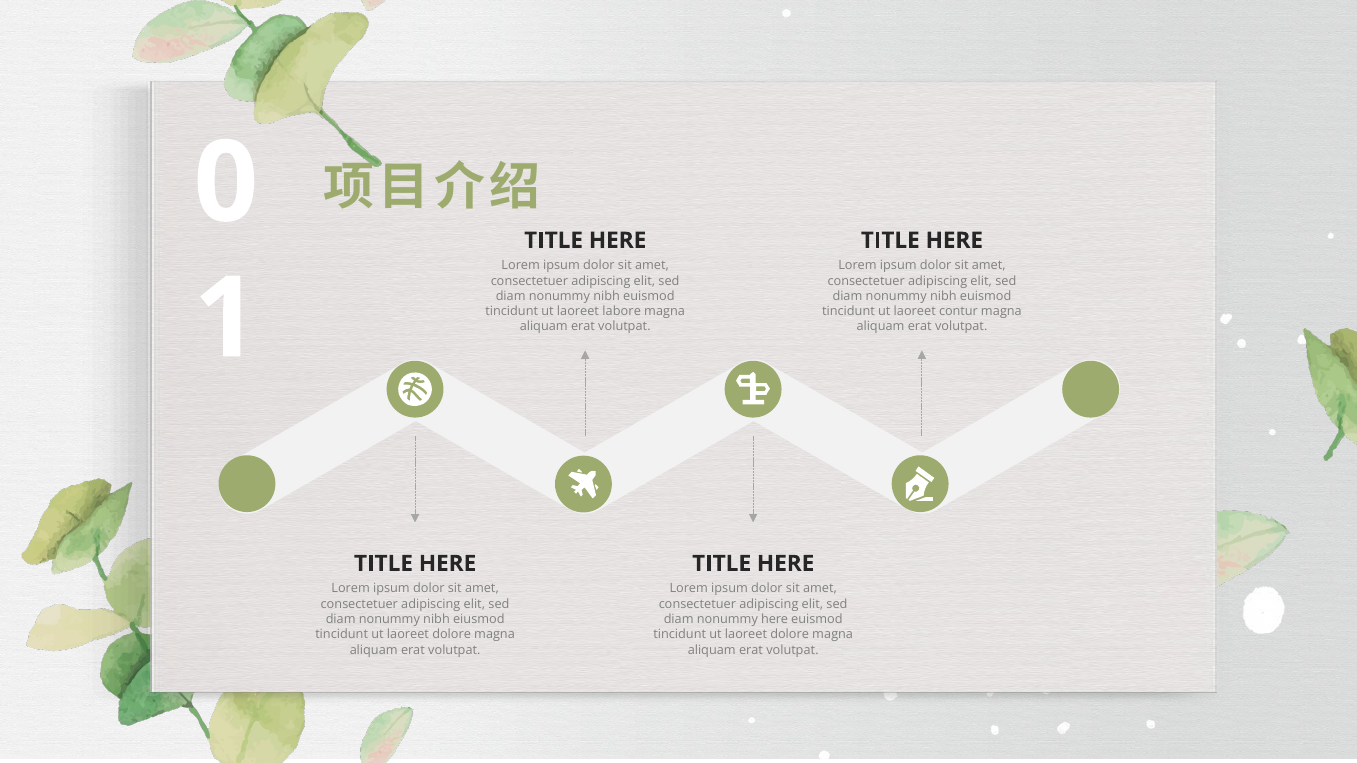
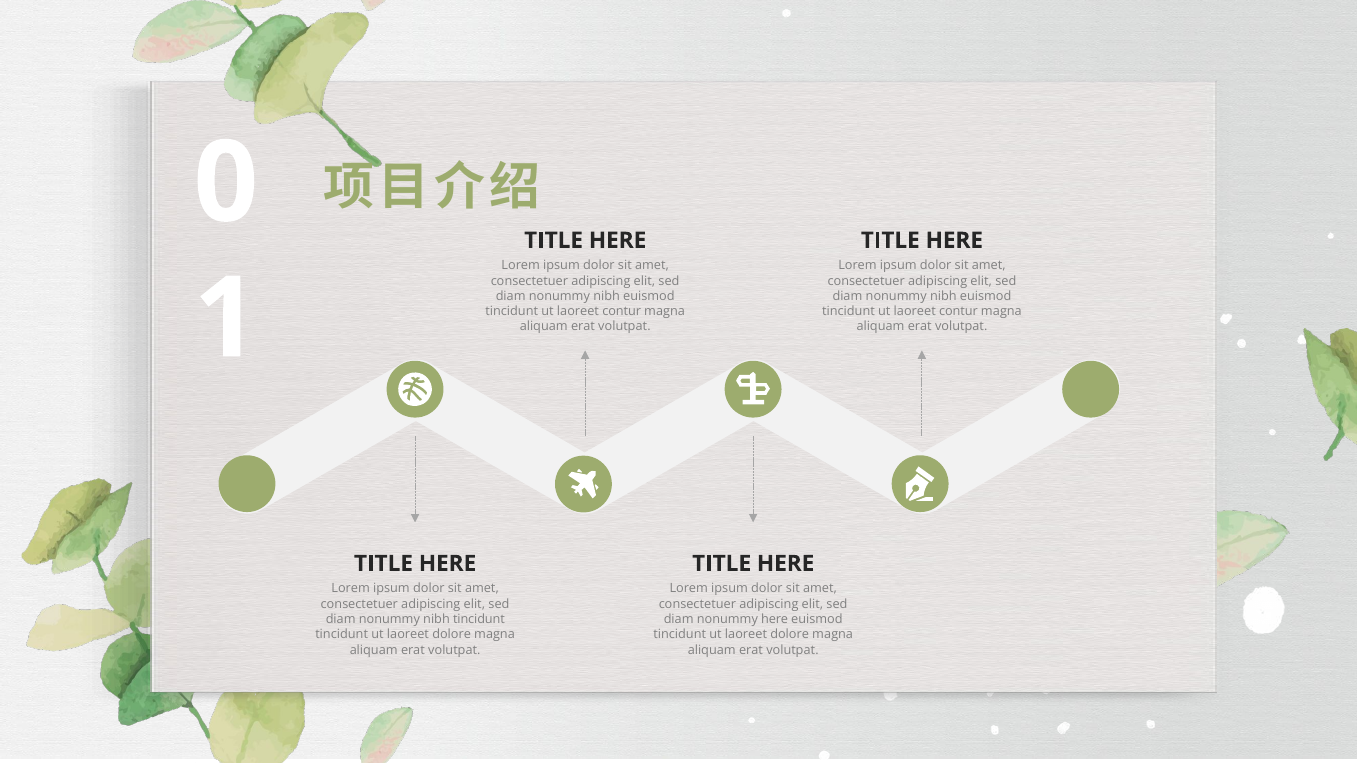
labore at (622, 312): labore -> contur
nibh eiusmod: eiusmod -> tincidunt
